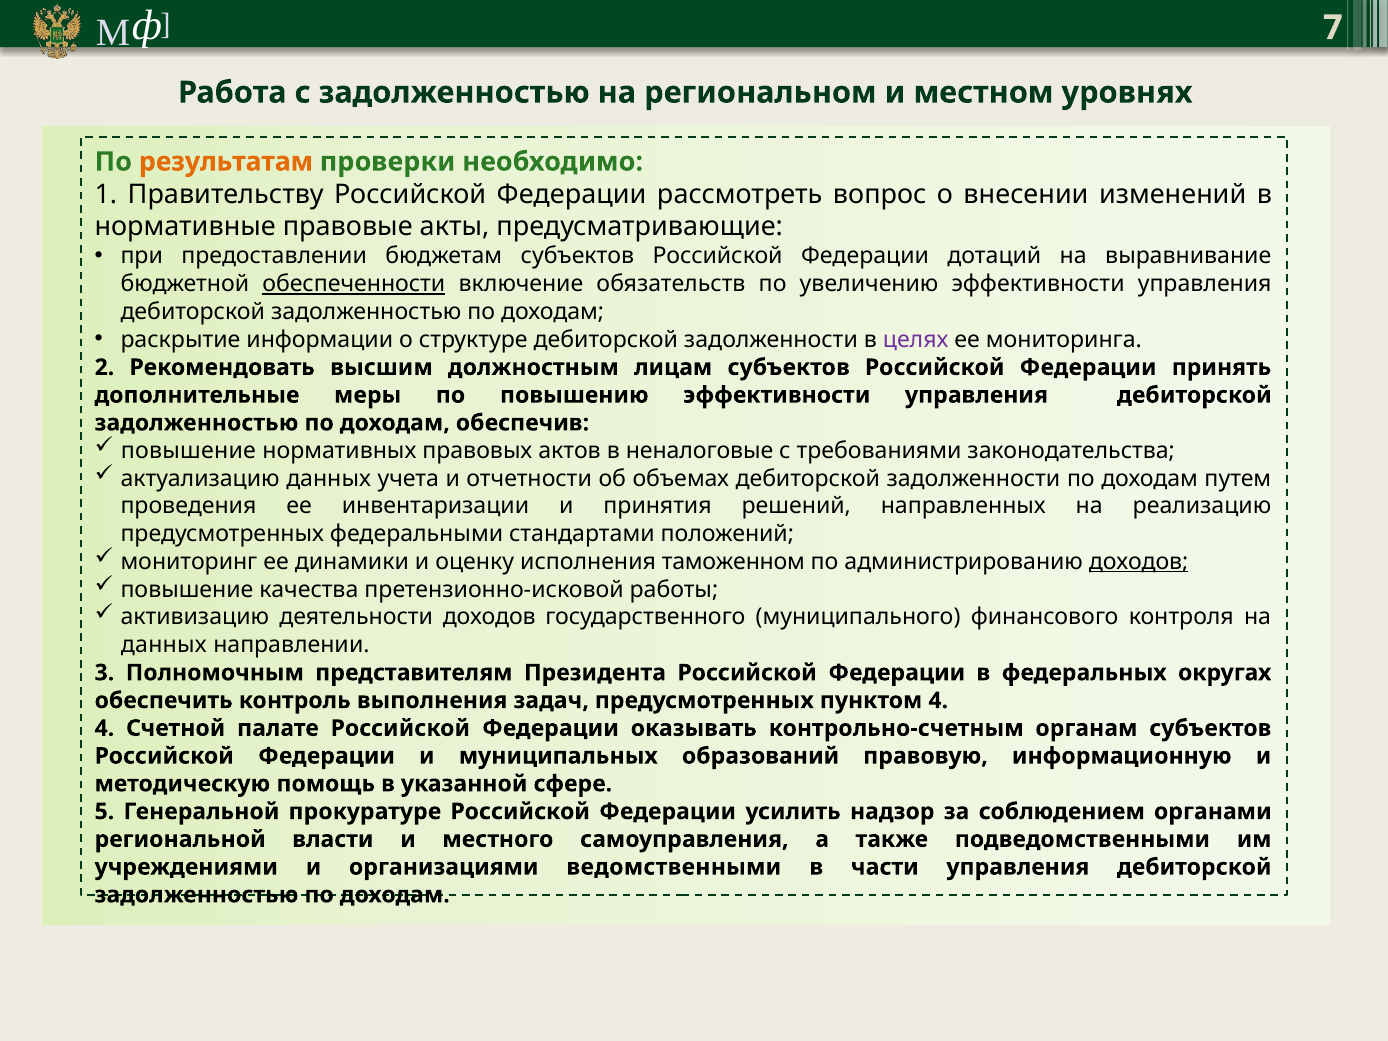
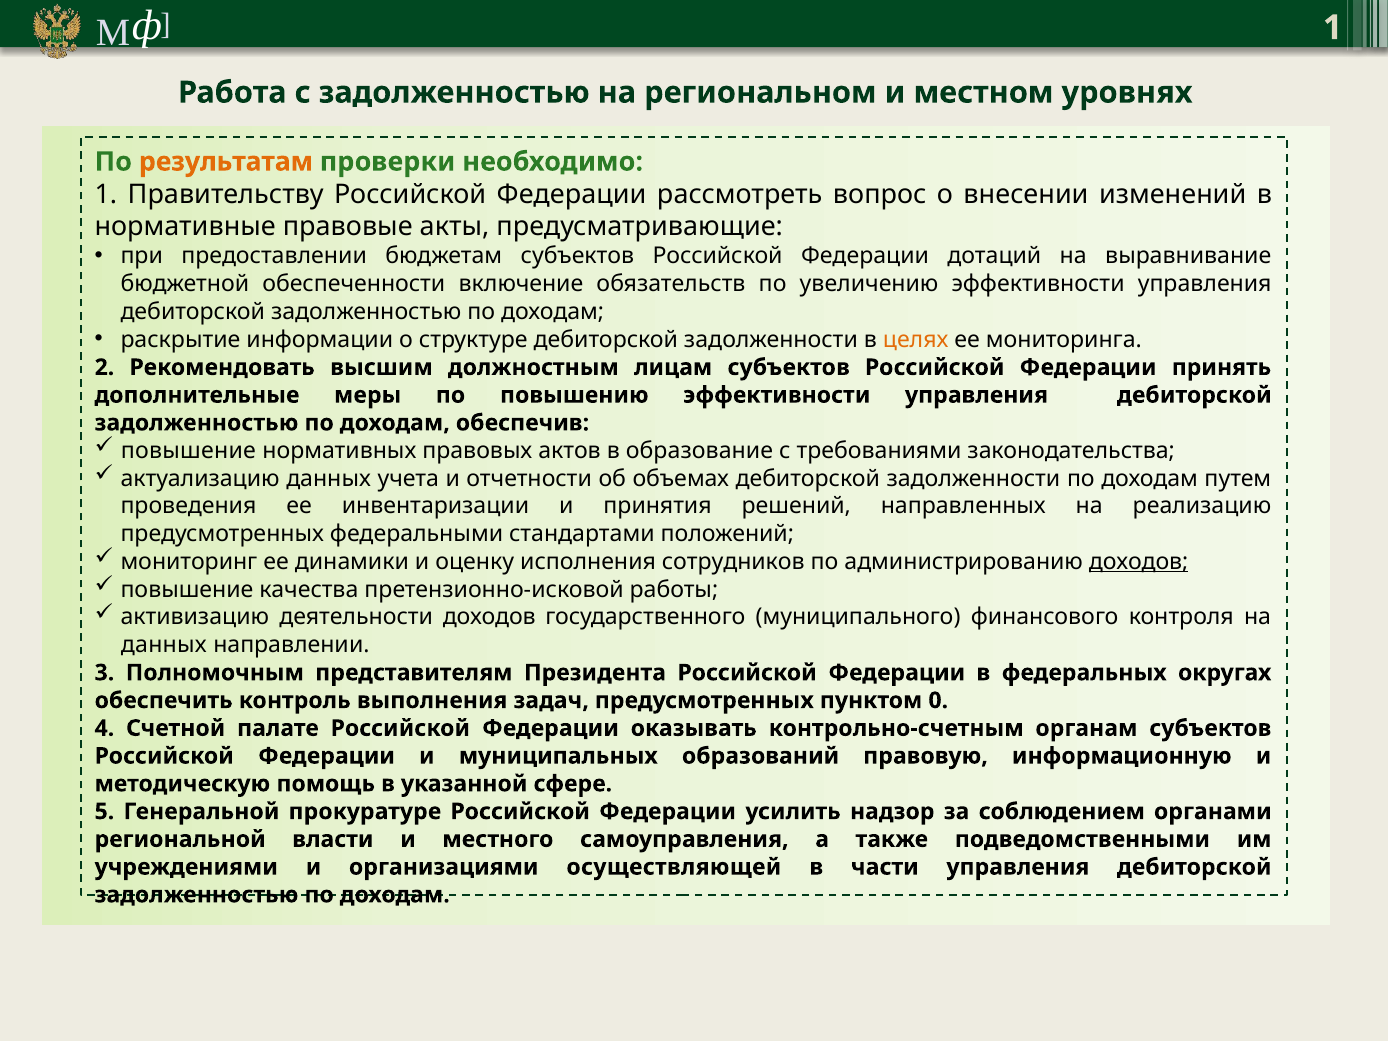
7 at (1333, 28): 7 -> 1
обеспеченности underline: present -> none
целях colour: purple -> orange
неналоговые: неналоговые -> образование
таможенном: таможенном -> сотрудников
пунктом 4: 4 -> 0
ведомственными: ведомственными -> осуществляющей
